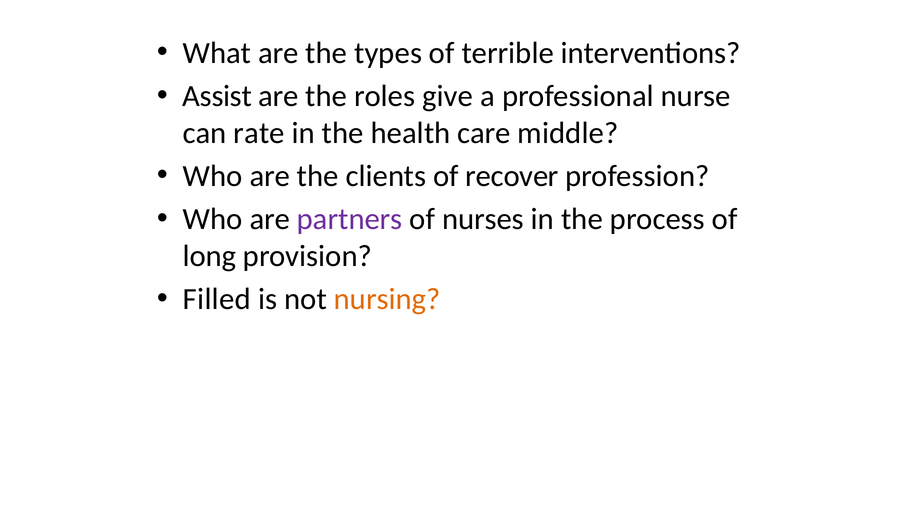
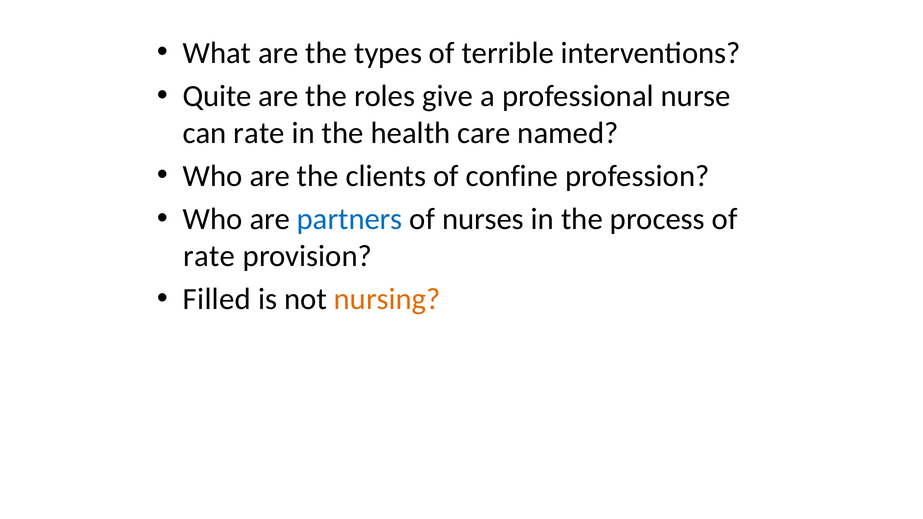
Assist: Assist -> Quite
middle: middle -> named
recover: recover -> confine
partners colour: purple -> blue
long at (210, 256): long -> rate
